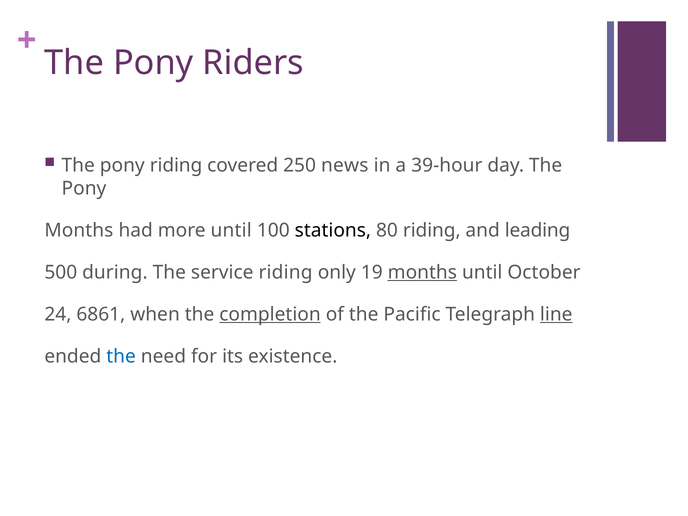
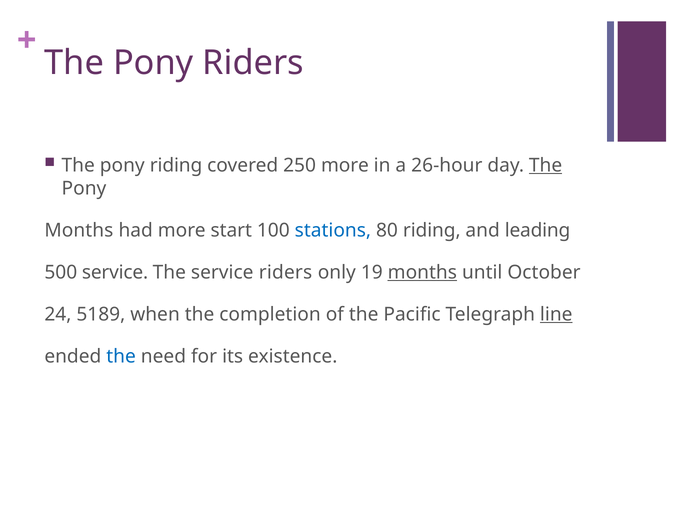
250 news: news -> more
39-hour: 39-hour -> 26-hour
The at (546, 165) underline: none -> present
more until: until -> start
stations colour: black -> blue
500 during: during -> service
service riding: riding -> riders
6861: 6861 -> 5189
completion underline: present -> none
